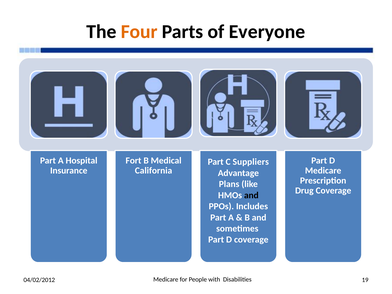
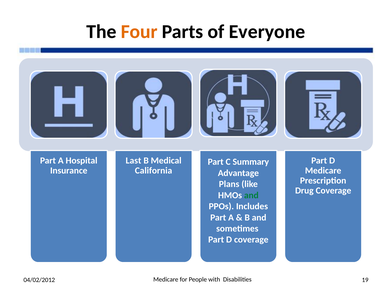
Fort: Fort -> Last
Suppliers: Suppliers -> Summary
and at (251, 195) colour: black -> green
